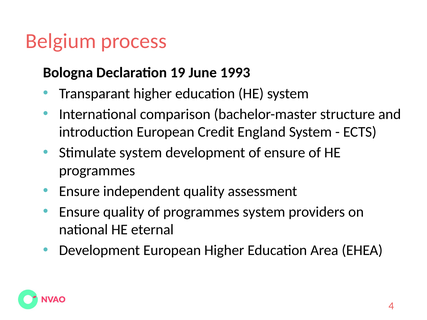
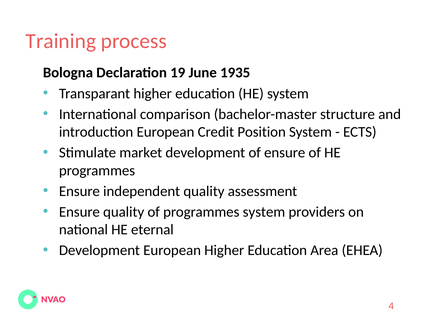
Belgium: Belgium -> Training
1993: 1993 -> 1935
England: England -> Position
Stimulate system: system -> market
